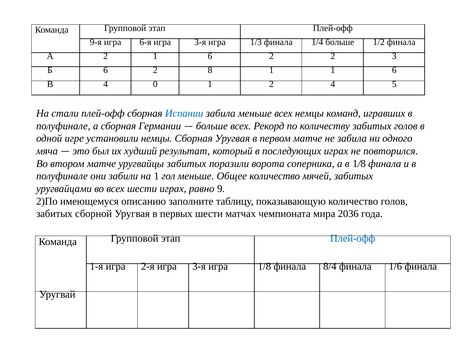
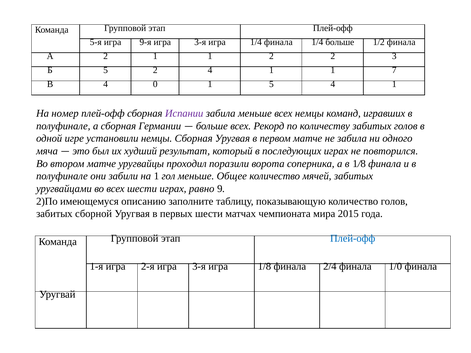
9-я: 9-я -> 5-я
6-я: 6-я -> 9-я
игра 1/3: 1/3 -> 1/4
2 1 6: 6 -> 1
Б 6: 6 -> 5
2 8: 8 -> 4
1 1 6: 6 -> 7
1 2: 2 -> 5
5 at (394, 84): 5 -> 1
стали: стали -> номер
Испании colour: blue -> purple
уругвайцы забитых: забитых -> проходил
2036: 2036 -> 2015
8/4: 8/4 -> 2/4
1/6: 1/6 -> 1/0
